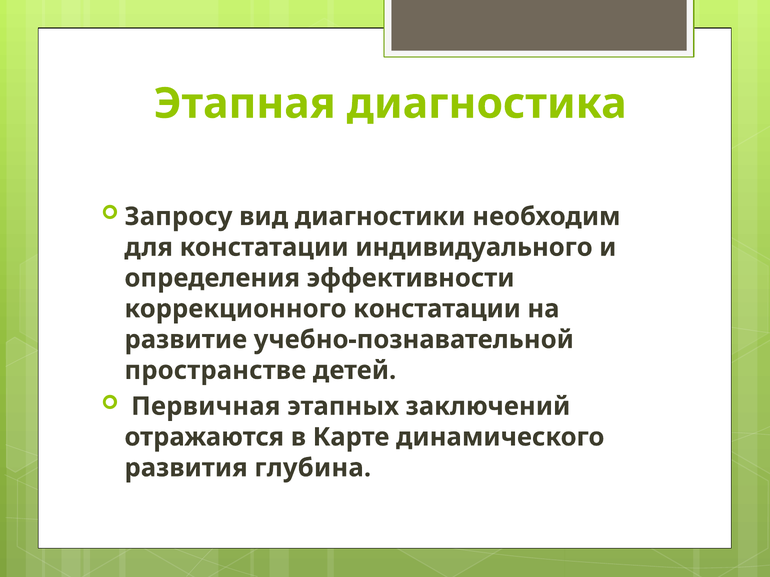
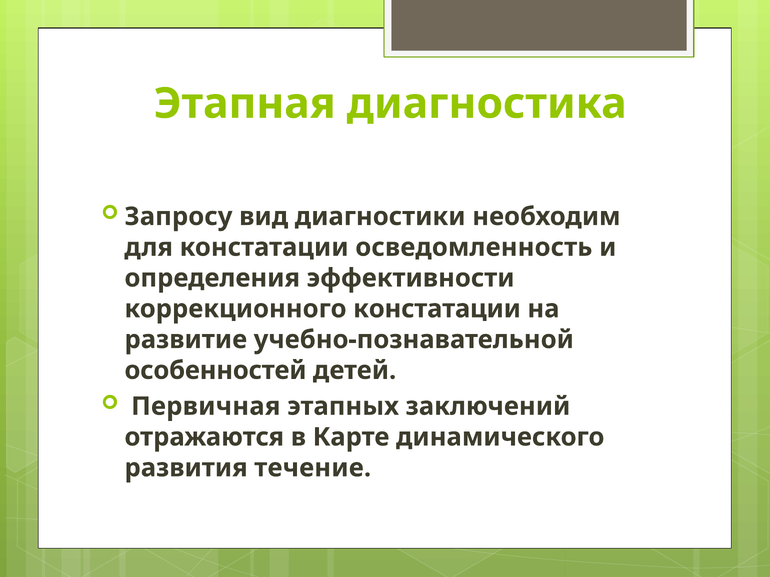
индивидуального: индивидуального -> осведомленность
пространстве: пространстве -> особенностей
глубина: глубина -> течение
